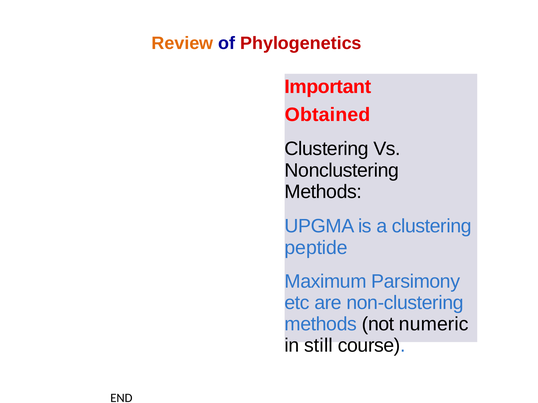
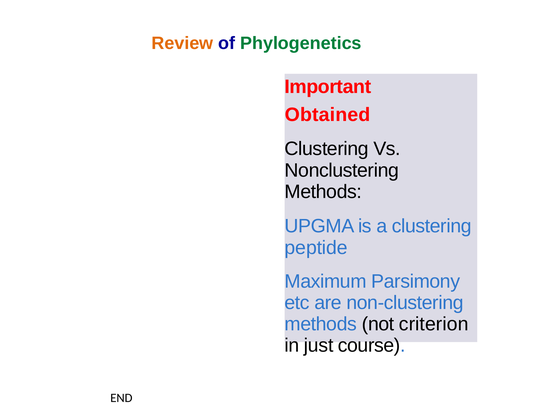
Phylogenetics colour: red -> green
numeric: numeric -> criterion
still: still -> just
